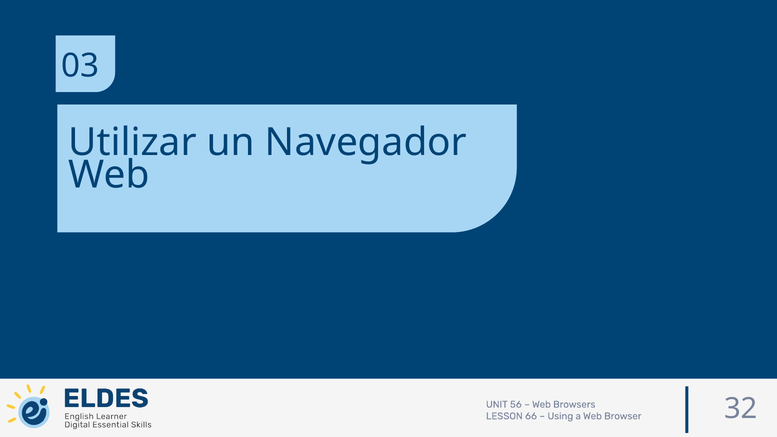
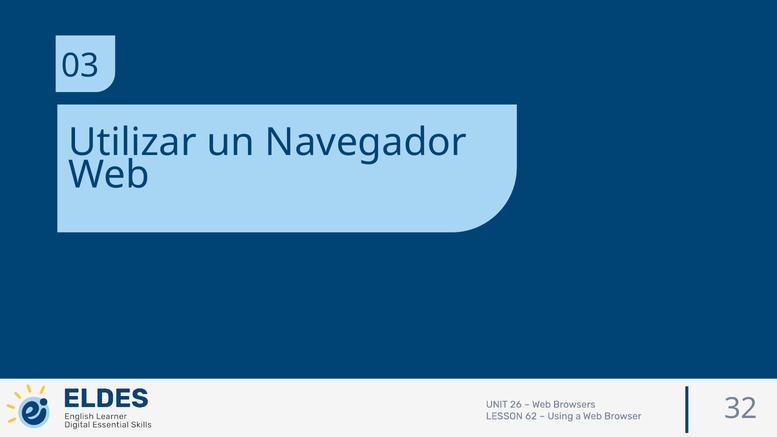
56: 56 -> 26
66: 66 -> 62
